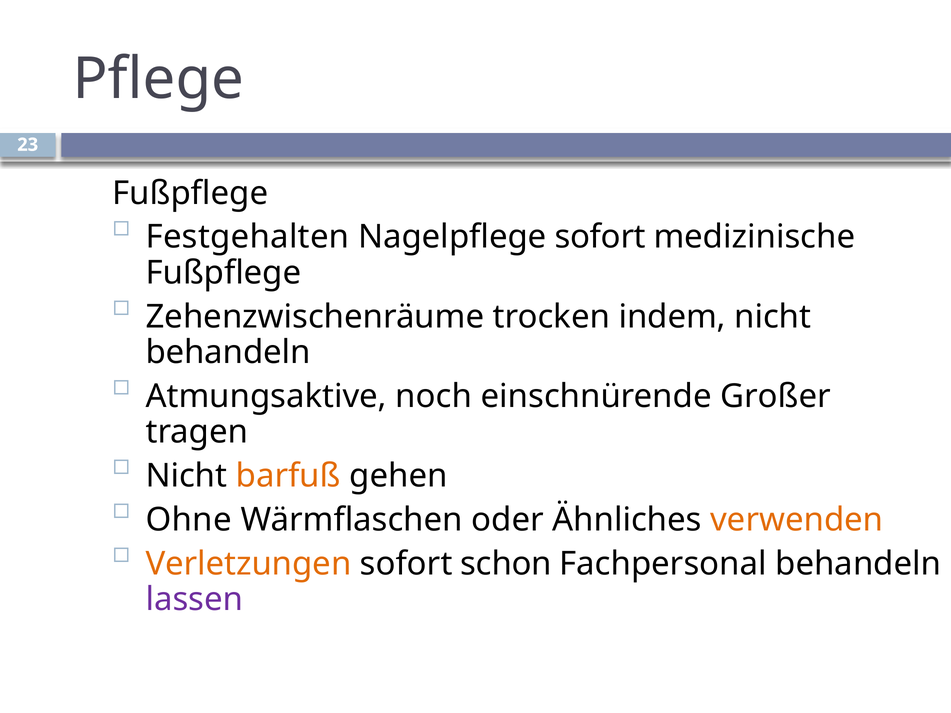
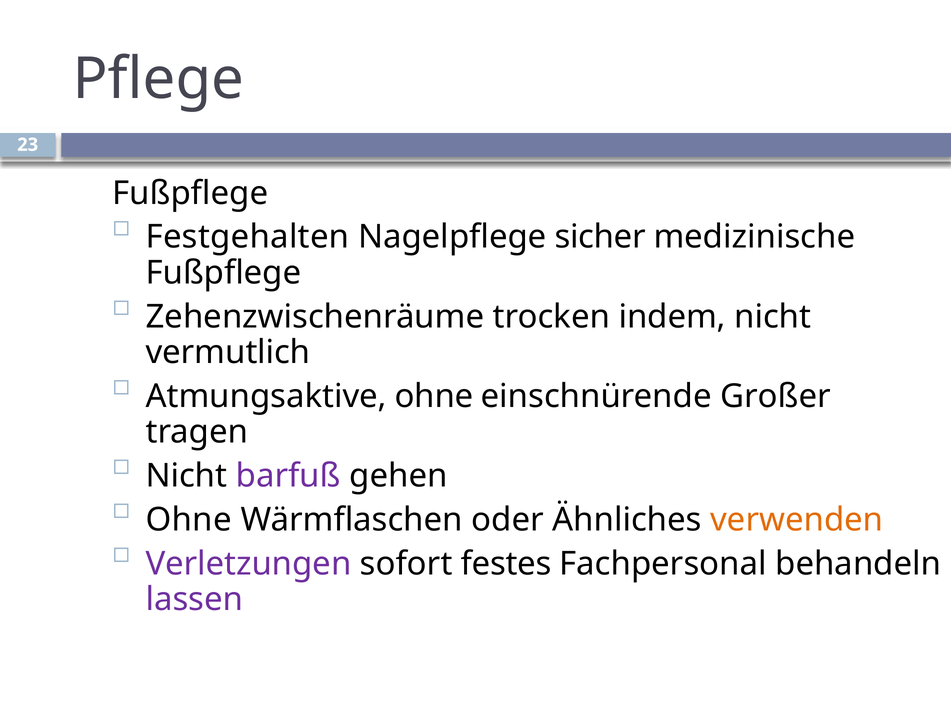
Nagelpflege sofort: sofort -> sicher
behandeln at (228, 352): behandeln -> vermutlich
Atmungsaktive noch: noch -> ohne
barfuß colour: orange -> purple
Verletzungen colour: orange -> purple
schon: schon -> festes
